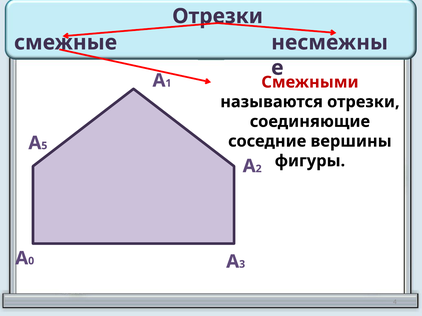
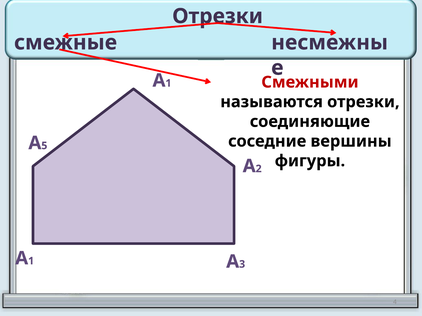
0 at (31, 261): 0 -> 1
